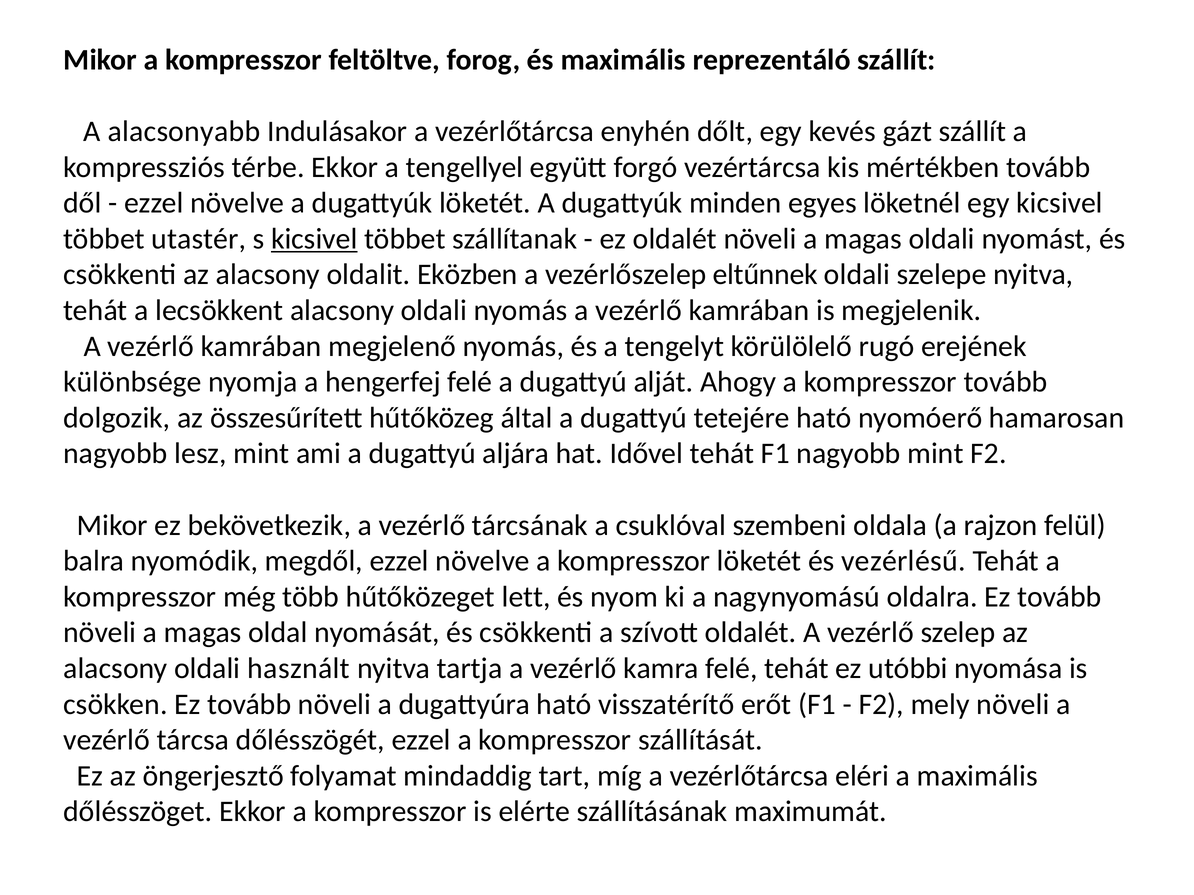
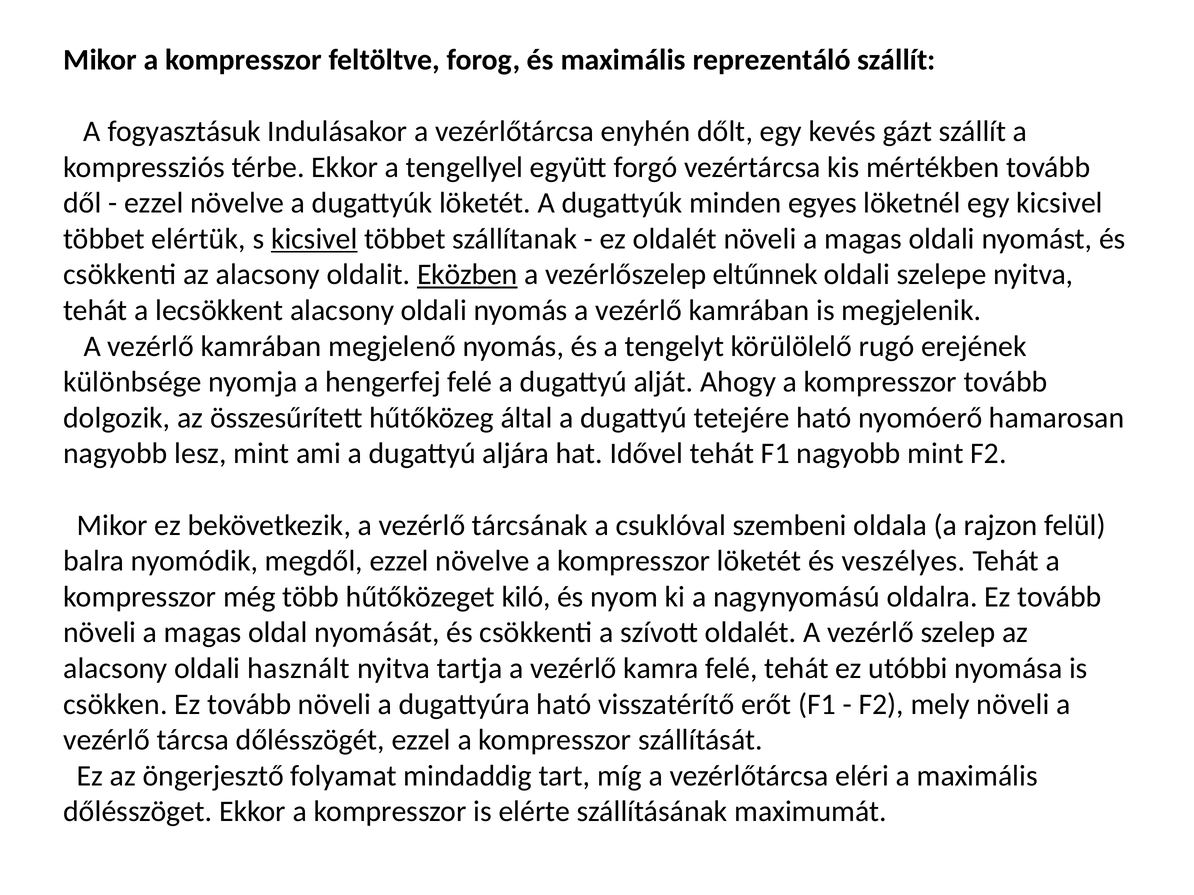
alacsonyabb: alacsonyabb -> fogyasztásuk
utastér: utastér -> elértük
Eközben underline: none -> present
vezérlésű: vezérlésű -> veszélyes
lett: lett -> kiló
